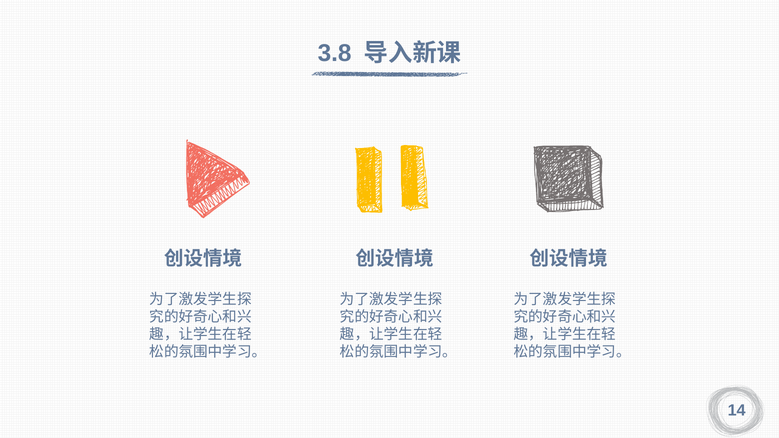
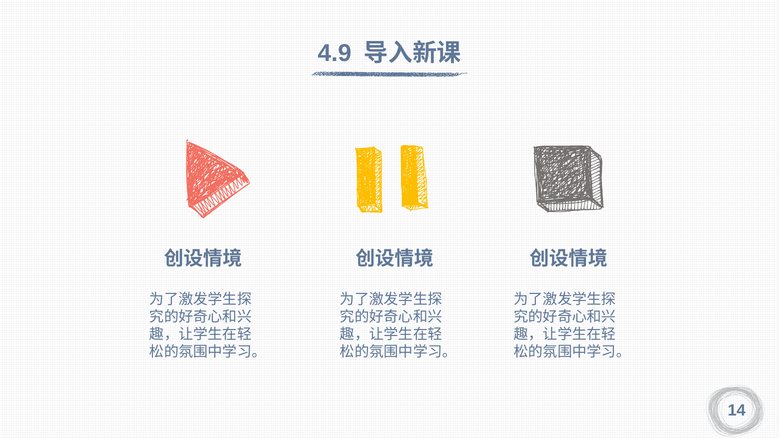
3.8: 3.8 -> 4.9
